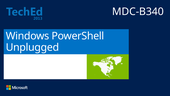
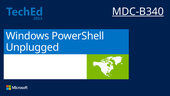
MDC-B340 underline: none -> present
